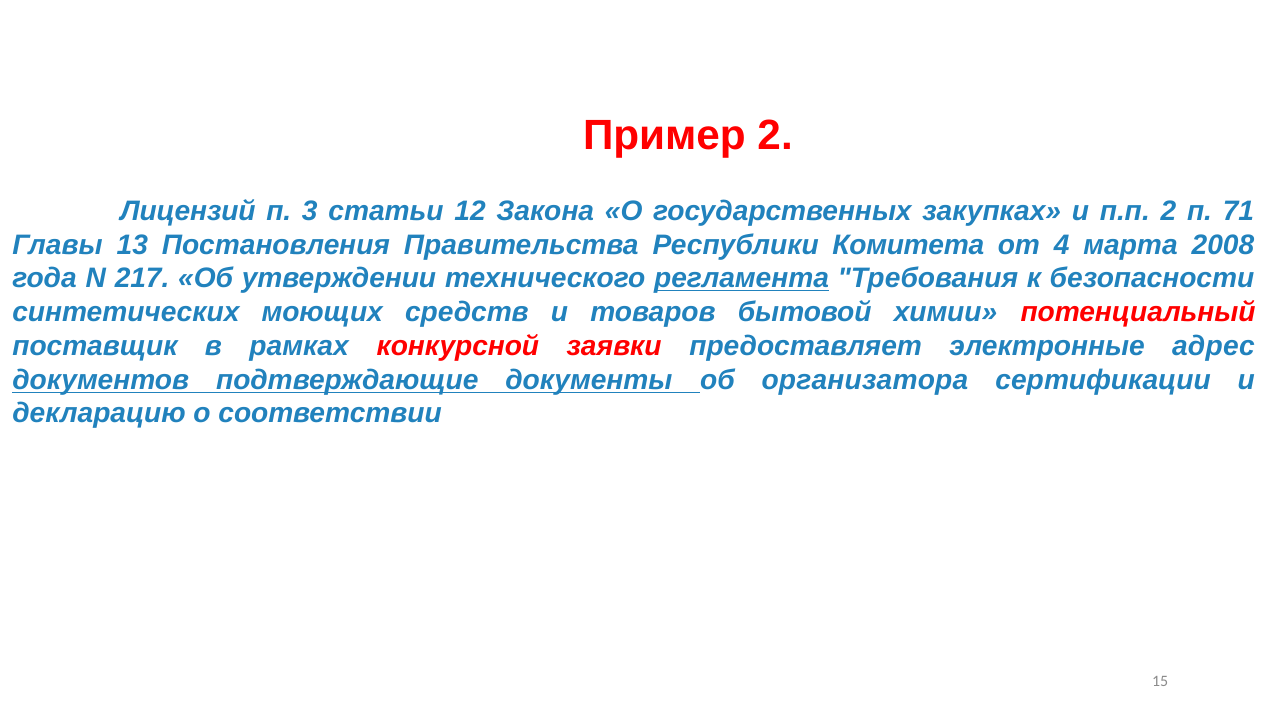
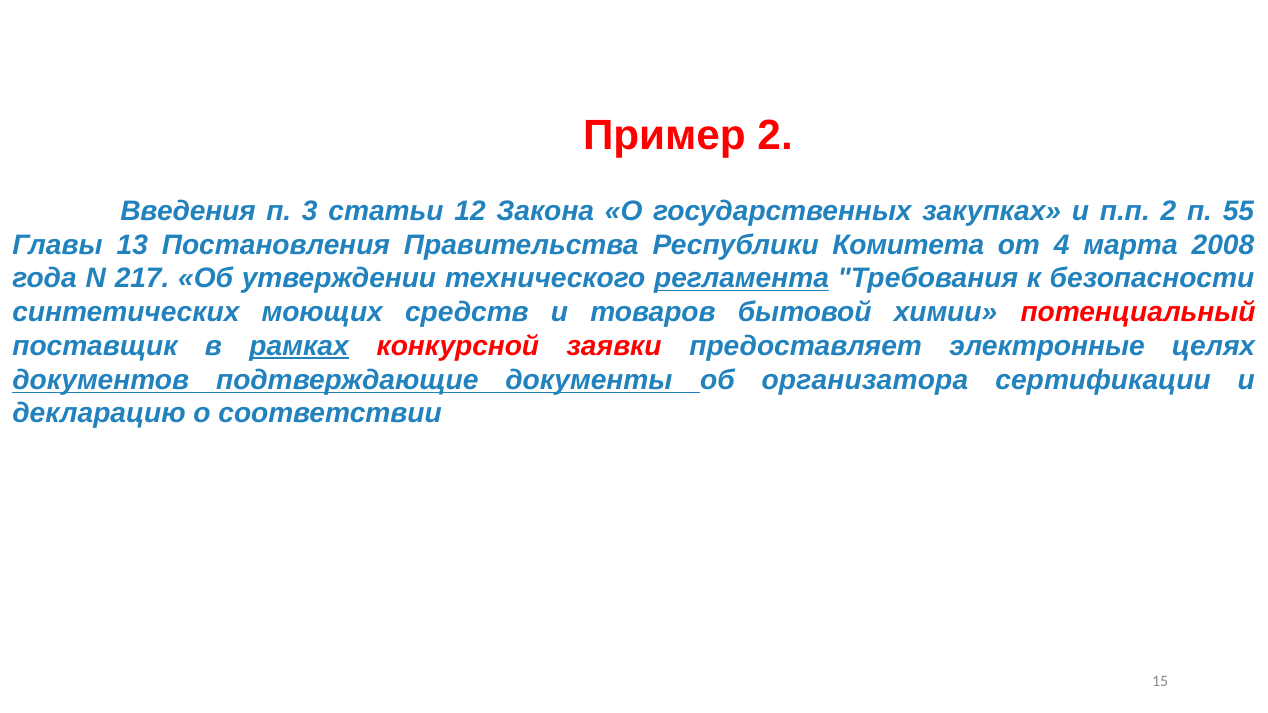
Лицензий: Лицензий -> Введения
71: 71 -> 55
рамках underline: none -> present
адрес: адрес -> целях
